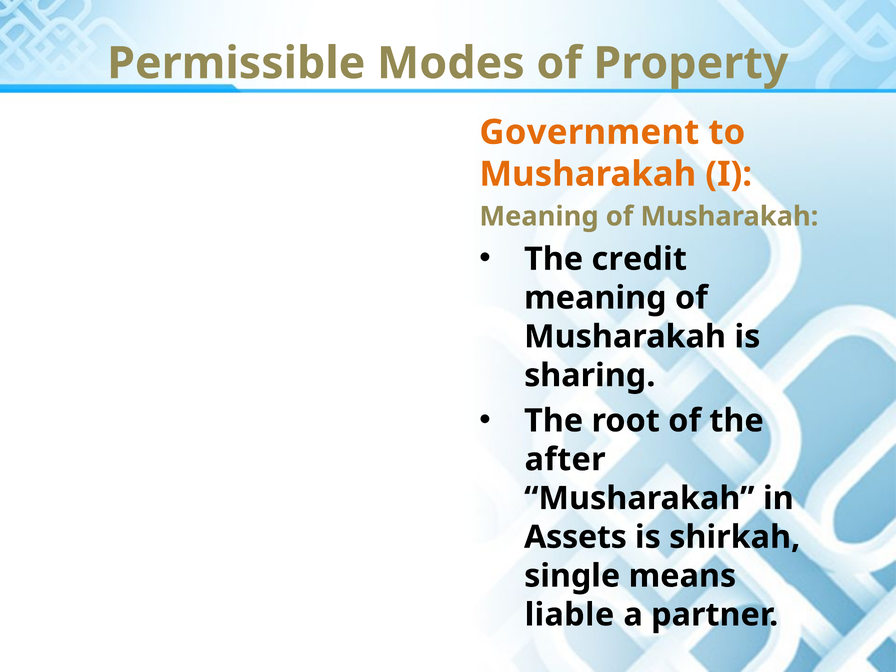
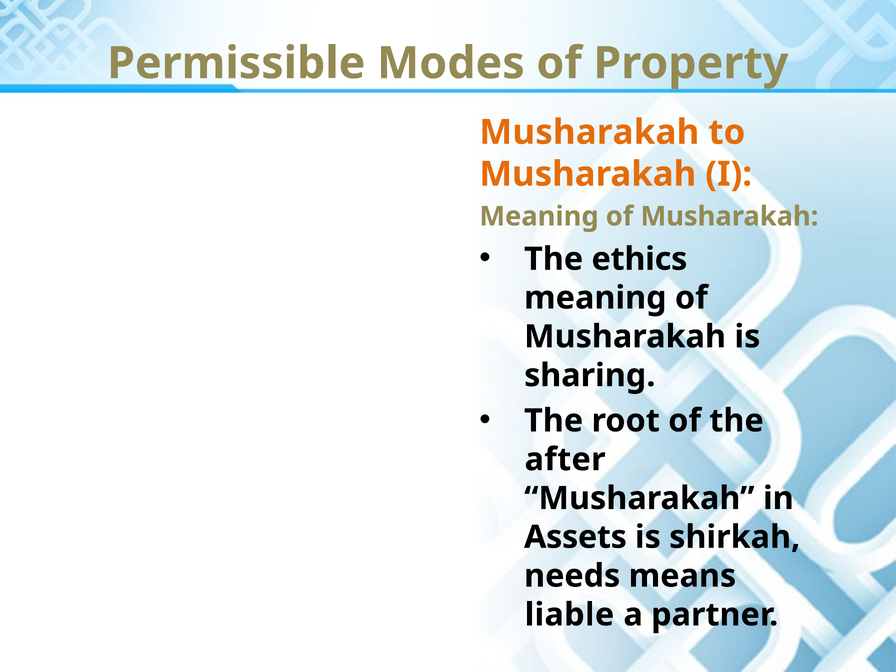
Government at (589, 132): Government -> Musharakah
credit: credit -> ethics
single: single -> needs
